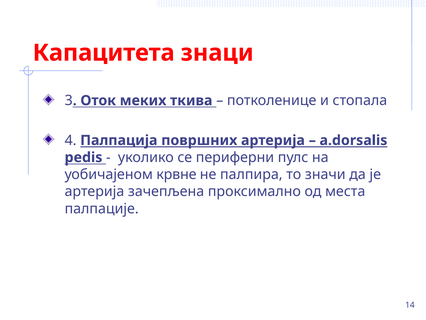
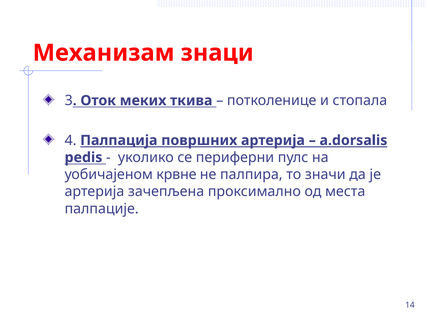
Капацитета: Капацитета -> Механизам
